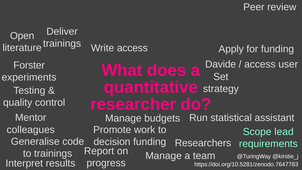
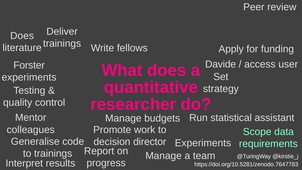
Open at (22, 36): Open -> Does
Write access: access -> fellows
lead: lead -> data
decision funding: funding -> director
Researchers at (203, 143): Researchers -> Experiments
